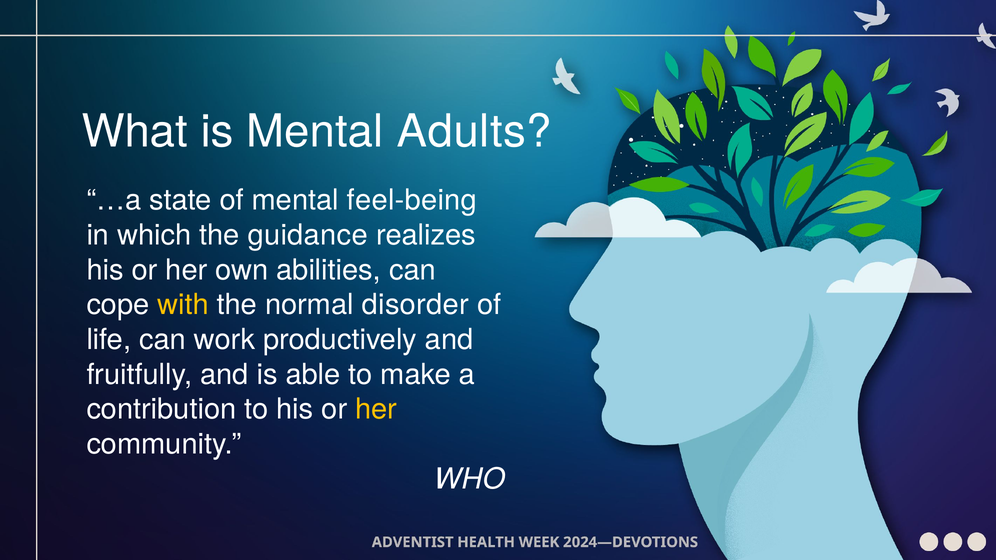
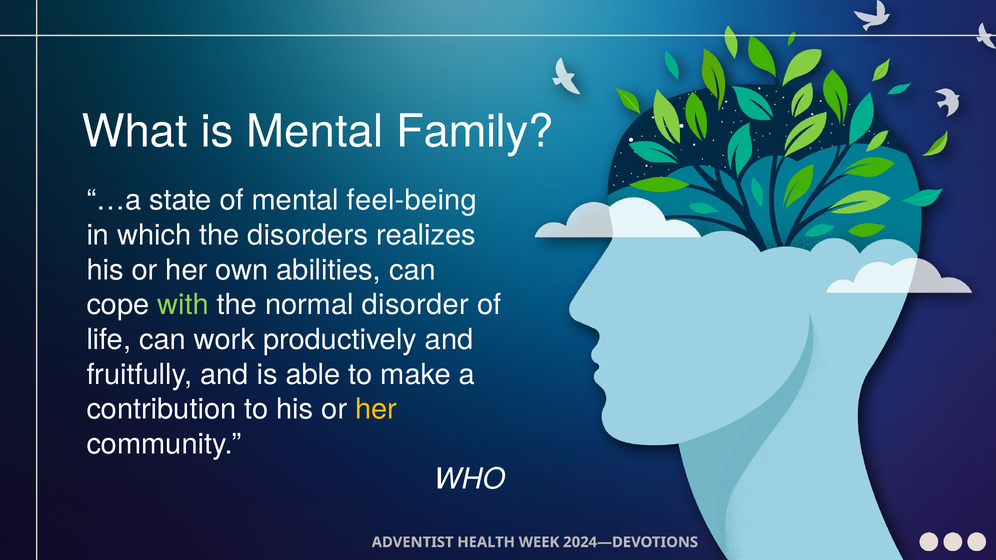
Adults: Adults -> Family
guidance: guidance -> disorders
with colour: yellow -> light green
